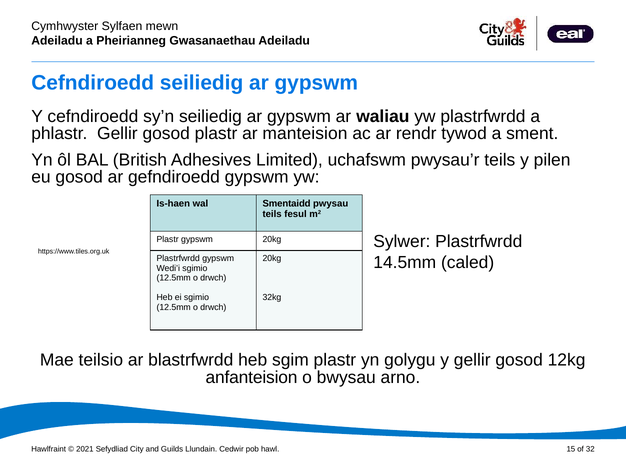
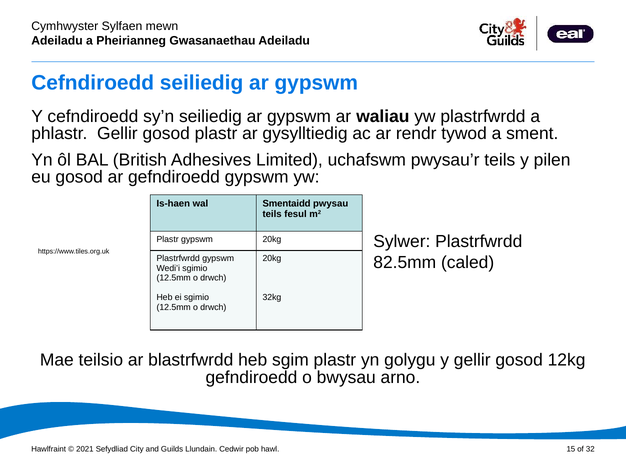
manteision: manteision -> gysylltiedig
14.5mm: 14.5mm -> 82.5mm
anfanteision at (252, 377): anfanteision -> gefndiroedd
